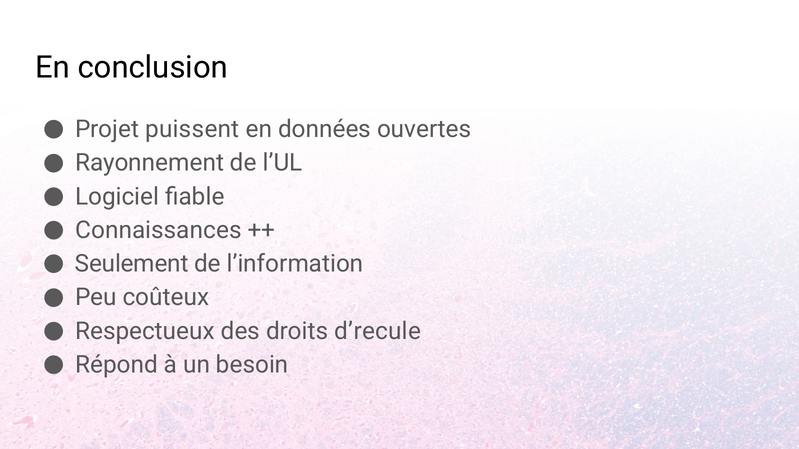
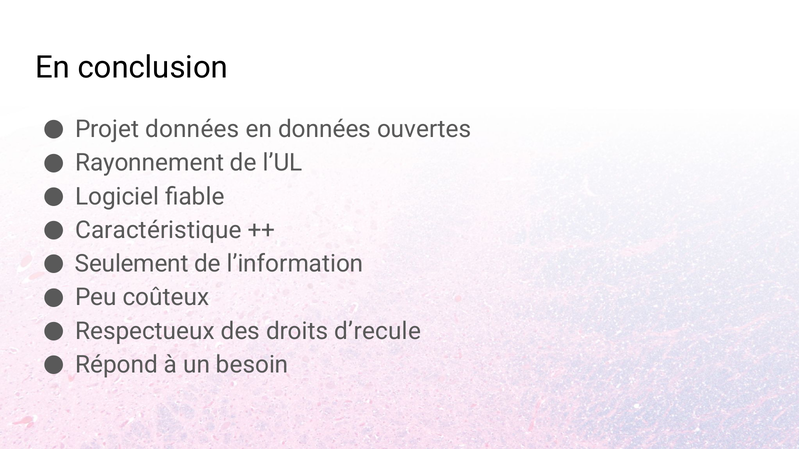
Projet puissent: puissent -> données
Connaissances: Connaissances -> Caractéristique
